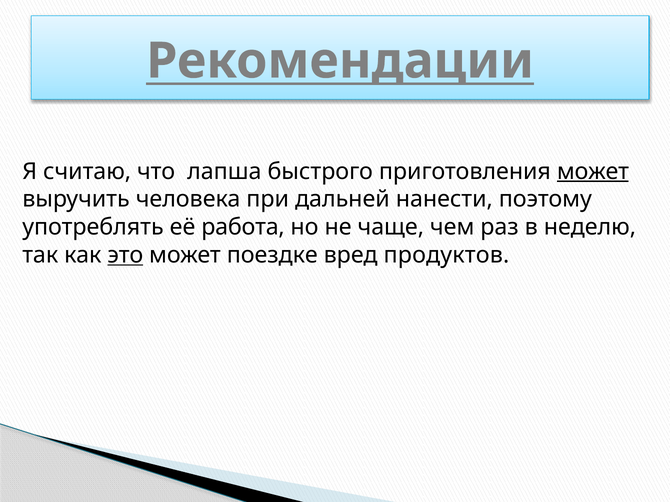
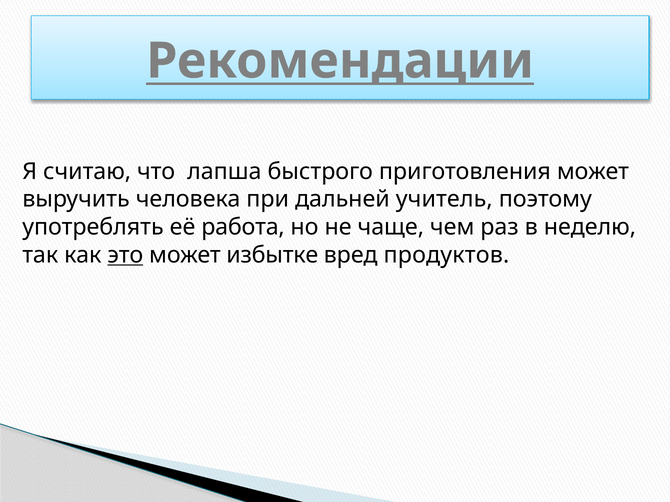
может at (593, 172) underline: present -> none
нанести: нанести -> учитель
поездке: поездке -> избытке
